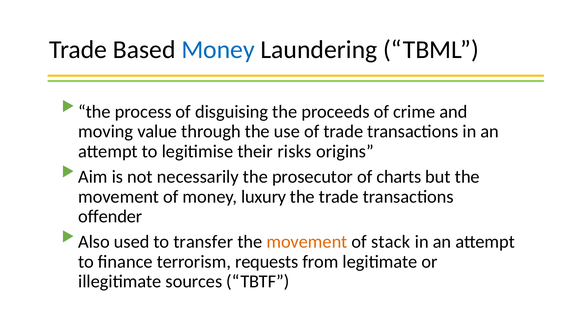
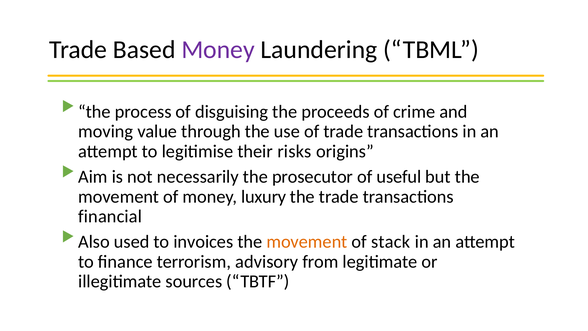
Money at (218, 50) colour: blue -> purple
charts: charts -> useful
offender: offender -> financial
transfer: transfer -> invoices
requests: requests -> advisory
